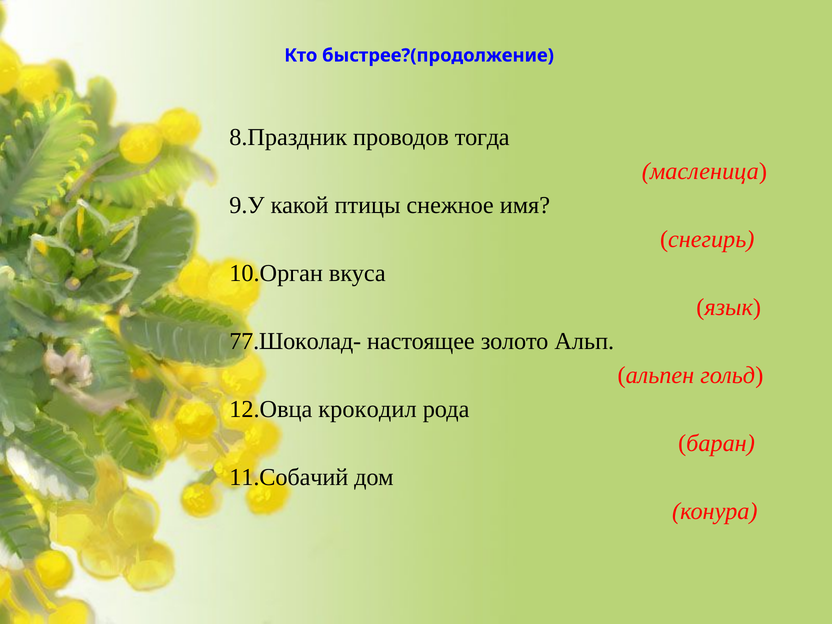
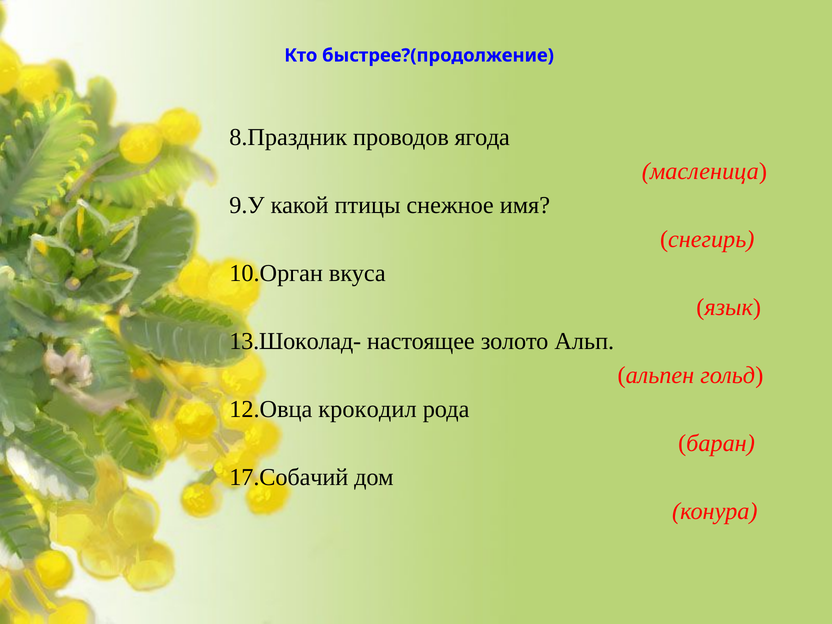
тогда: тогда -> ягода
77.Шоколад-: 77.Шоколад- -> 13.Шоколад-
11.Собачий: 11.Собачий -> 17.Собачий
